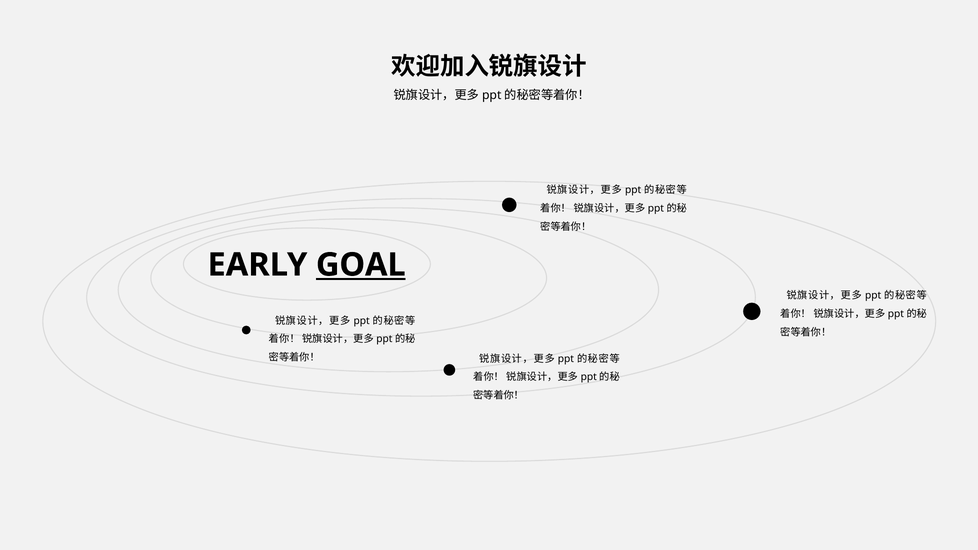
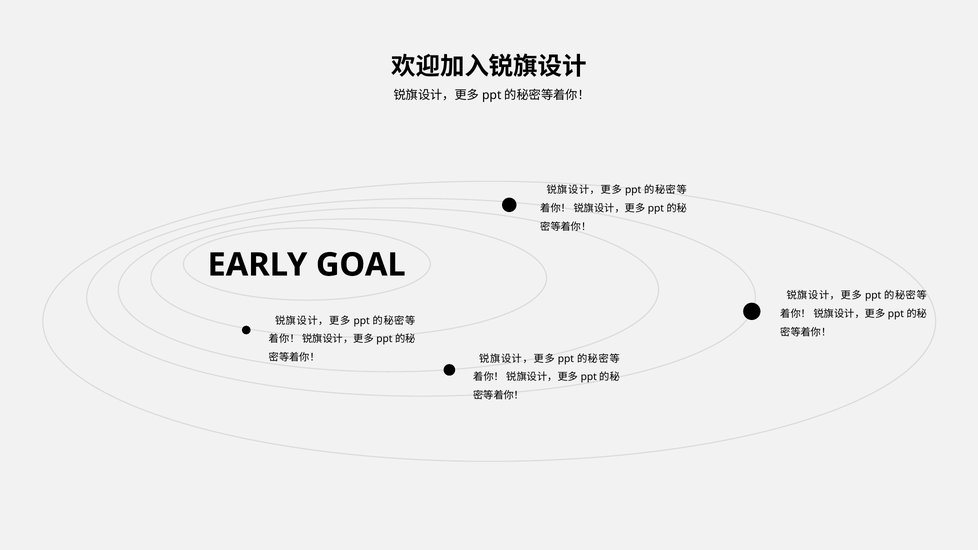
GOAL underline: present -> none
